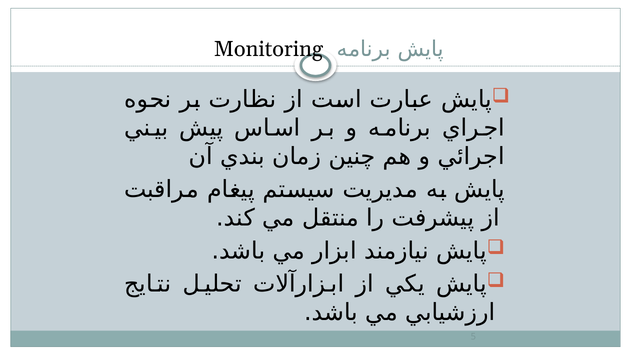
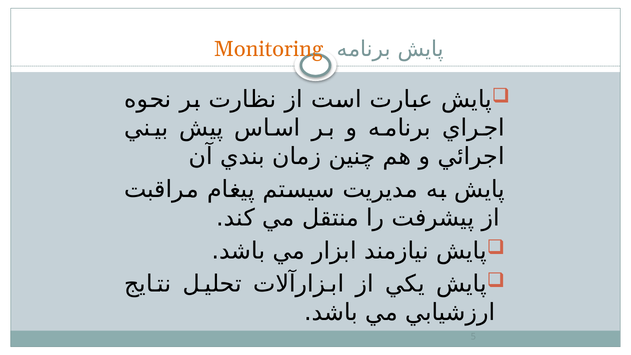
Monitoring colour: black -> orange
